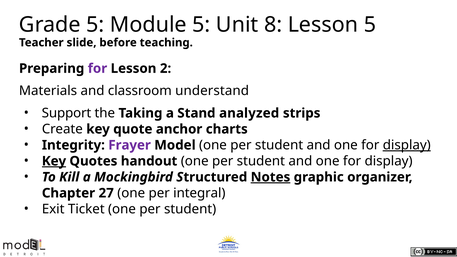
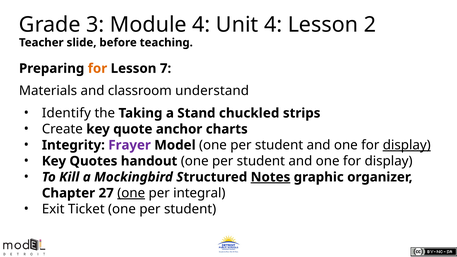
Grade 5: 5 -> 3
Module 5: 5 -> 4
Unit 8: 8 -> 4
Lesson 5: 5 -> 2
for at (97, 68) colour: purple -> orange
2: 2 -> 7
Support: Support -> Identify
analyzed: analyzed -> chuckled
Key at (54, 161) underline: present -> none
one at (131, 193) underline: none -> present
